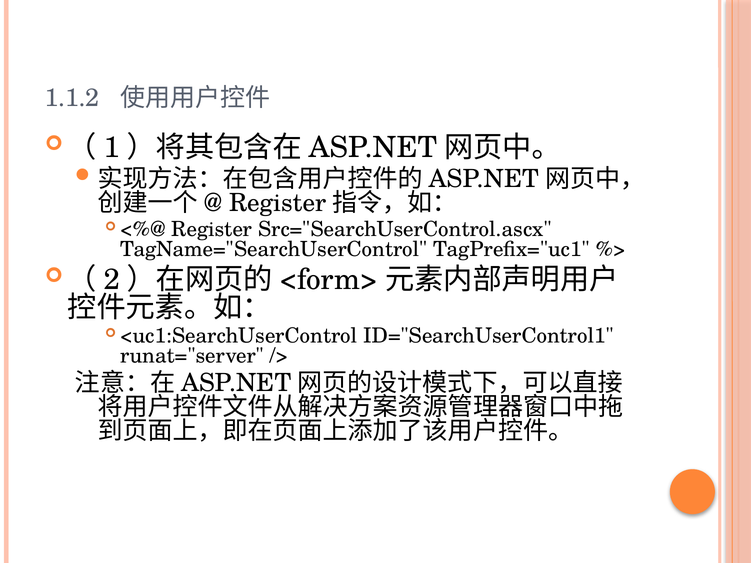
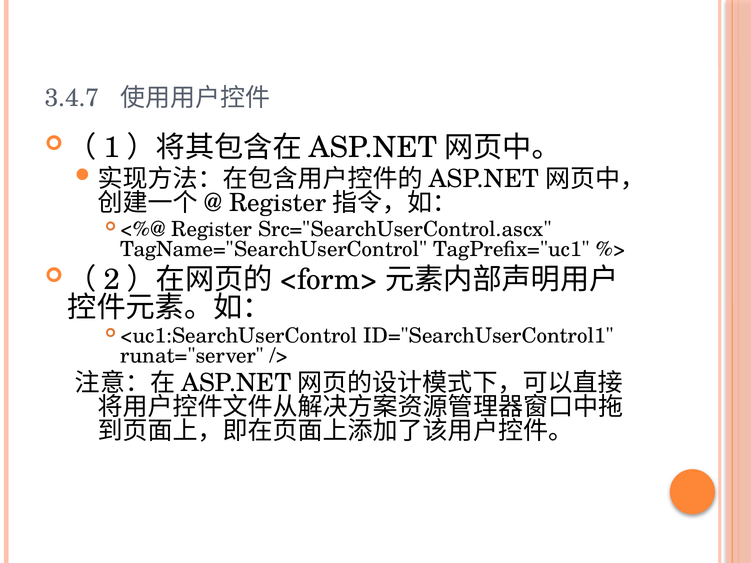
1.1.2: 1.1.2 -> 3.4.7
